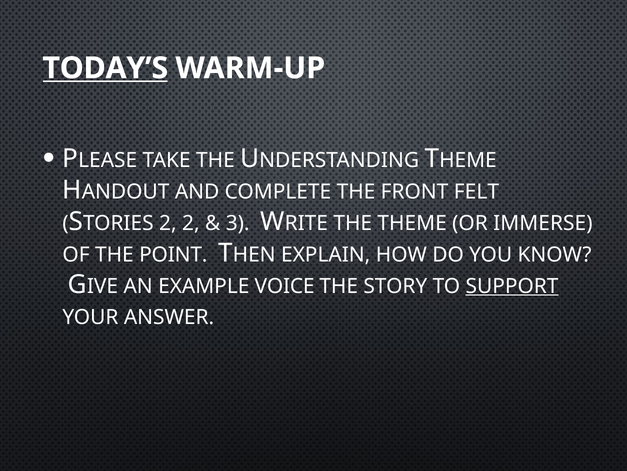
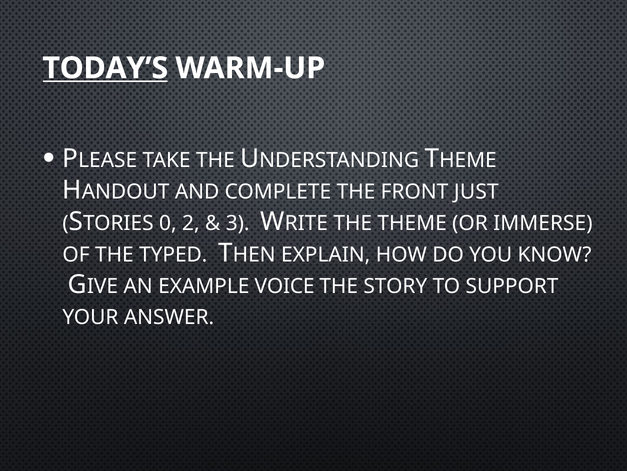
FELT: FELT -> JUST
2 at (168, 223): 2 -> 0
POINT: POINT -> TYPED
SUPPORT underline: present -> none
